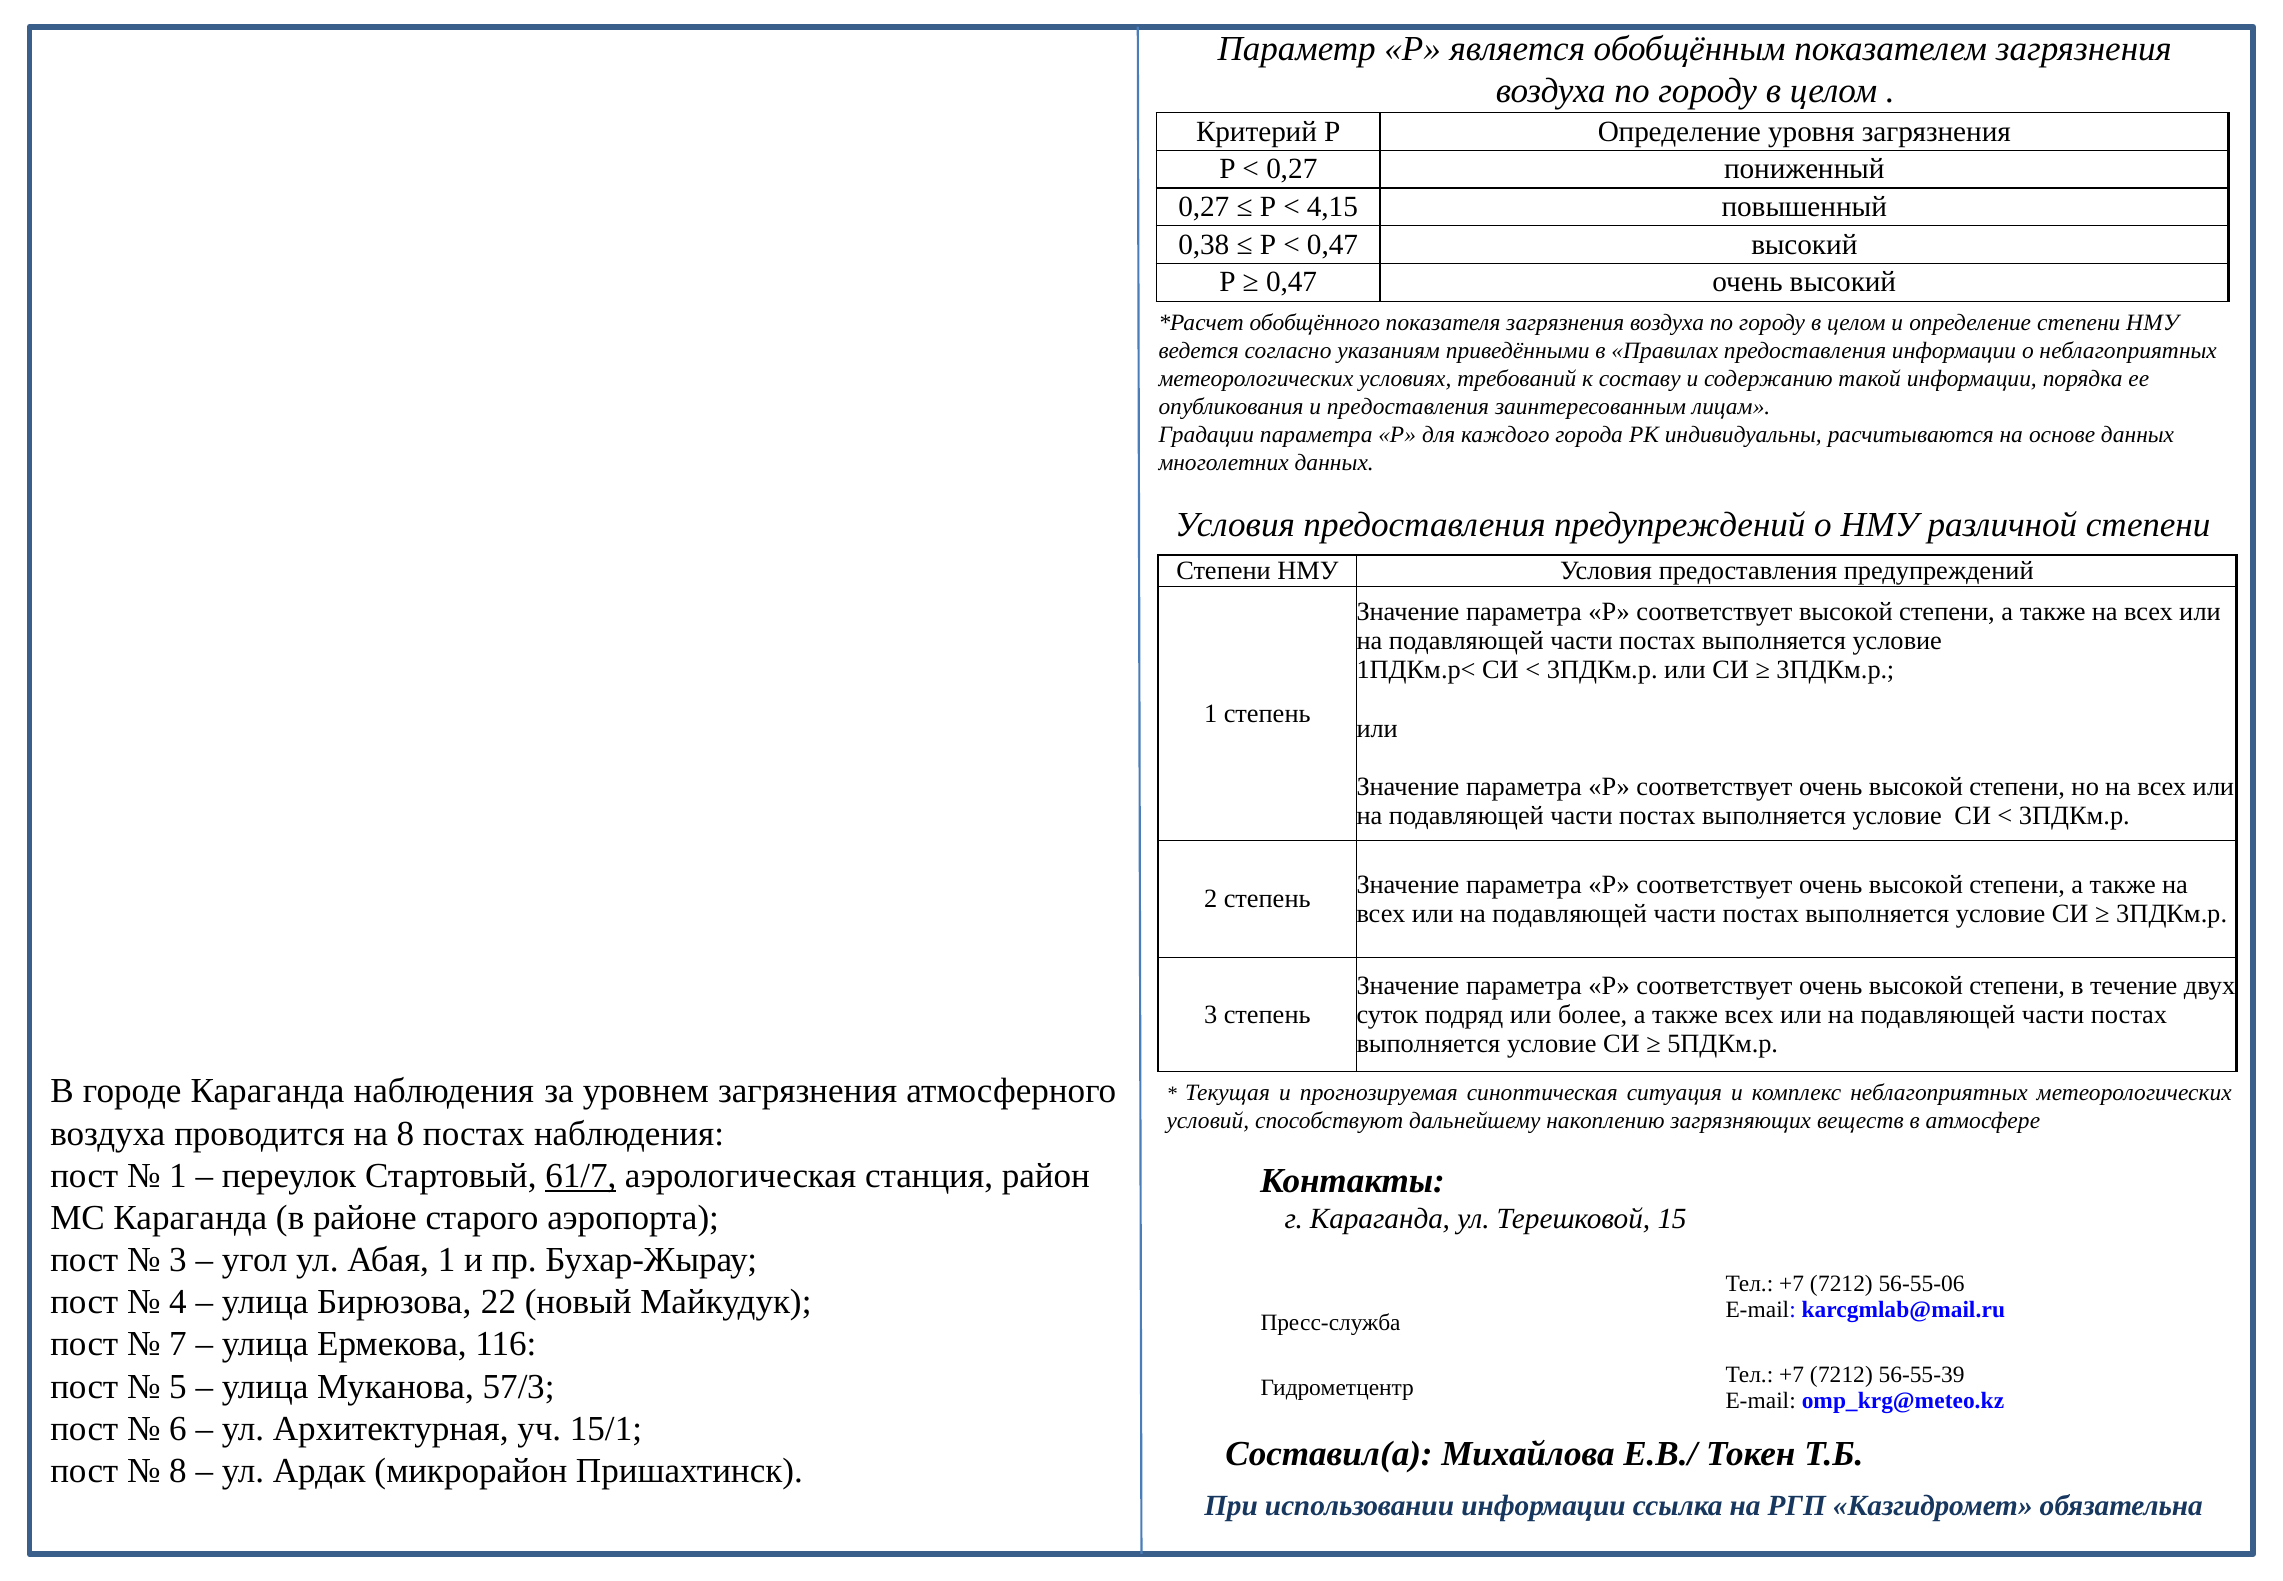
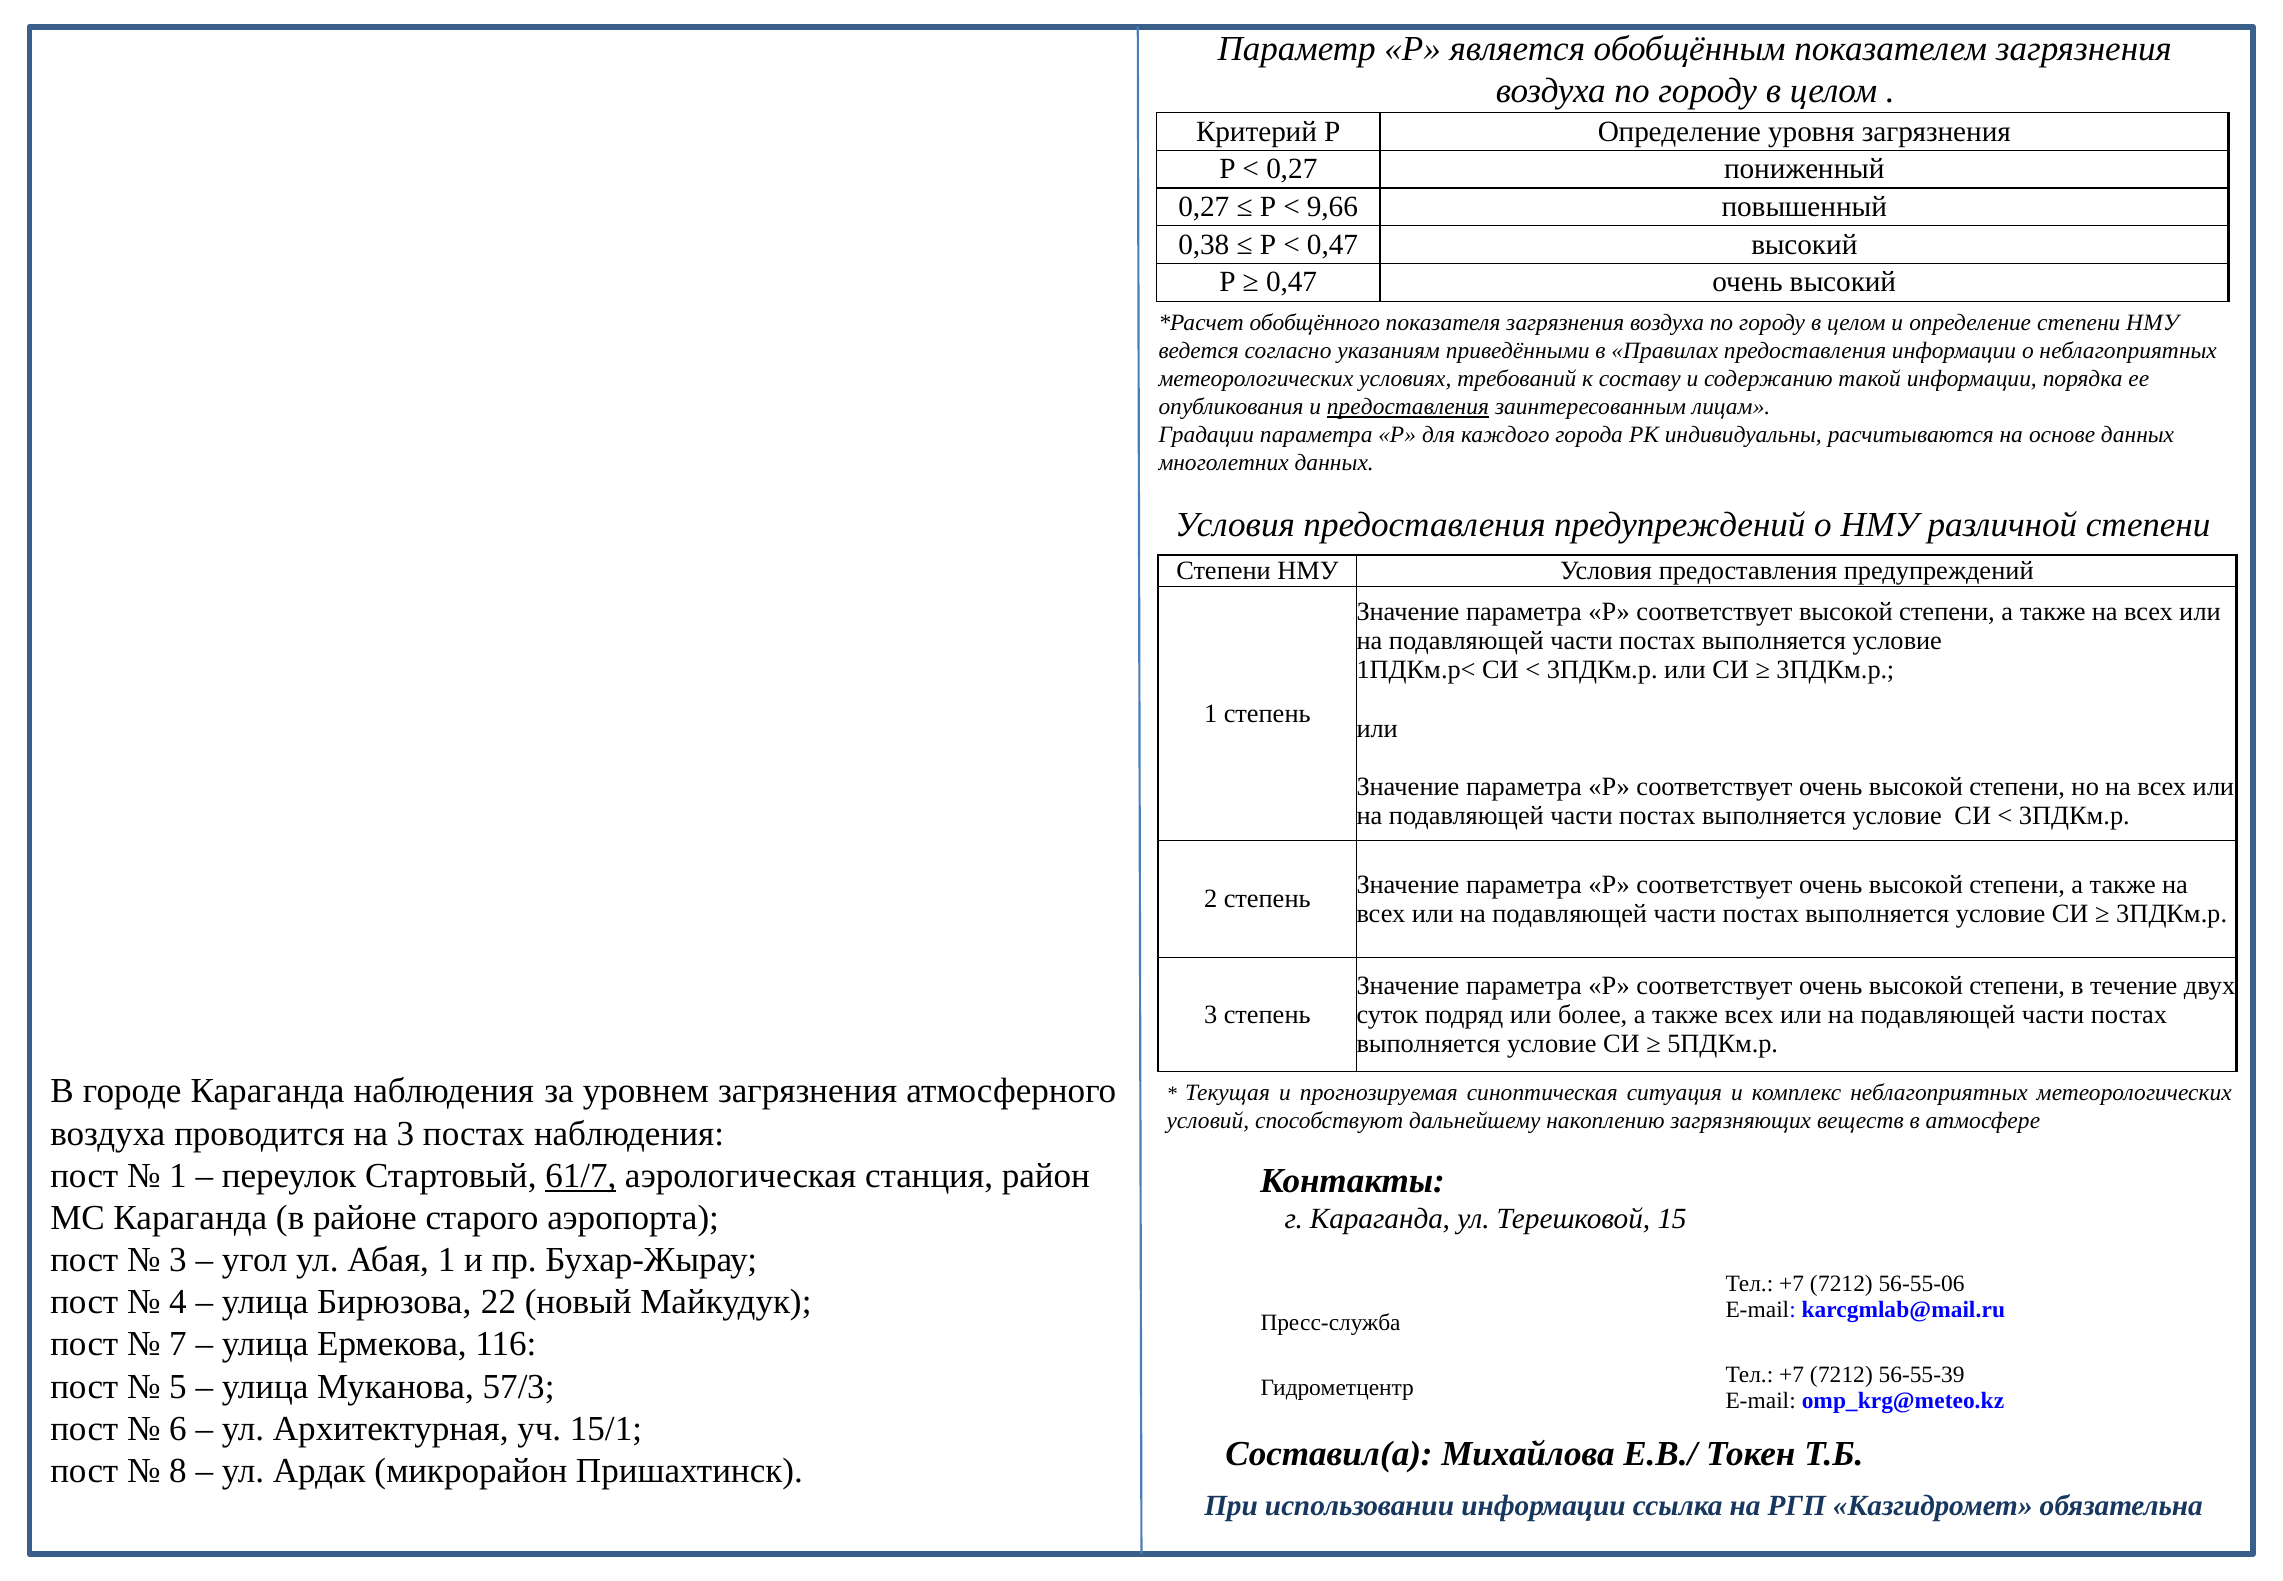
4,15: 4,15 -> 9,66
предоставления at (1408, 407) underline: none -> present
на 8: 8 -> 3
